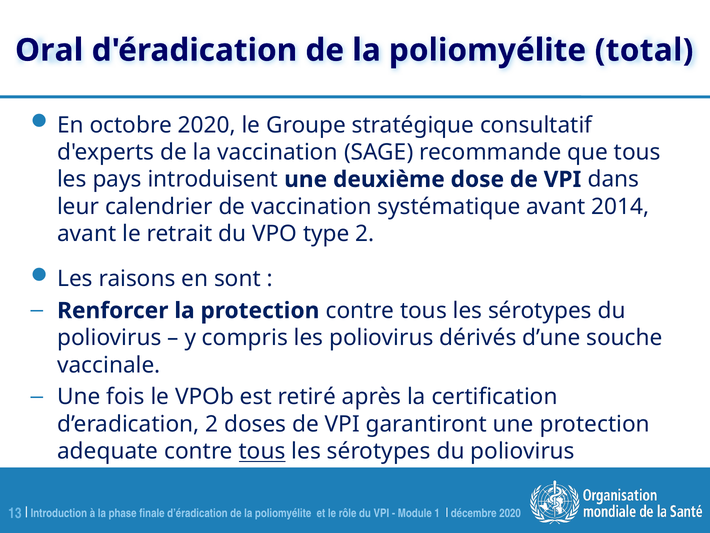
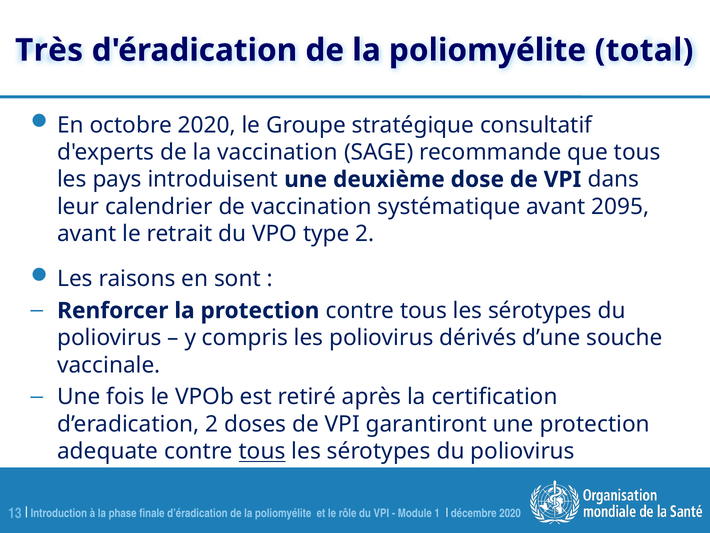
Oral: Oral -> Très
2014: 2014 -> 2095
